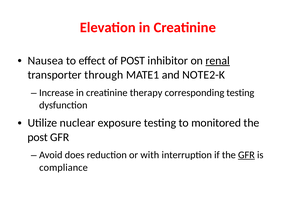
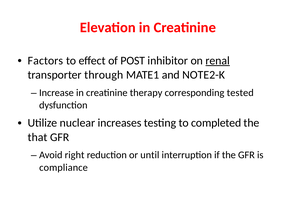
Nausea: Nausea -> Factors
corresponding testing: testing -> tested
exposure: exposure -> increases
monitored: monitored -> completed
post at (38, 137): post -> that
does: does -> right
with: with -> until
GFR at (246, 155) underline: present -> none
